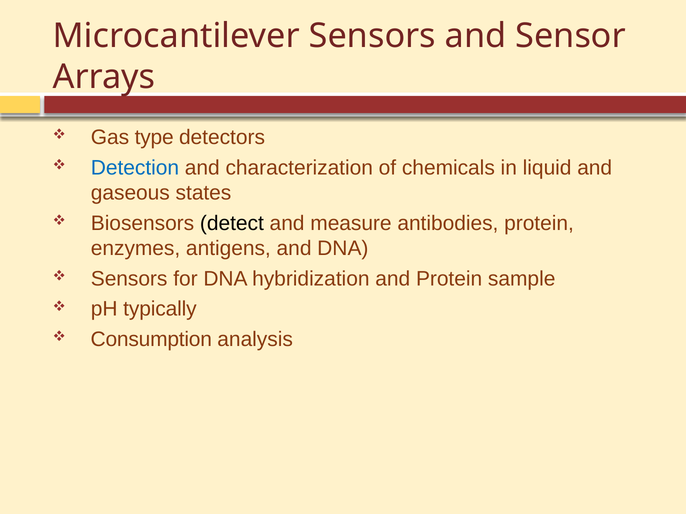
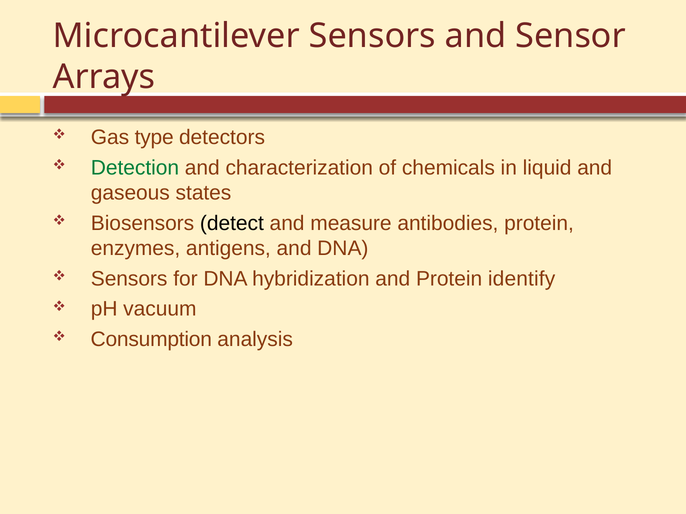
Detection colour: blue -> green
sample: sample -> identify
typically: typically -> vacuum
